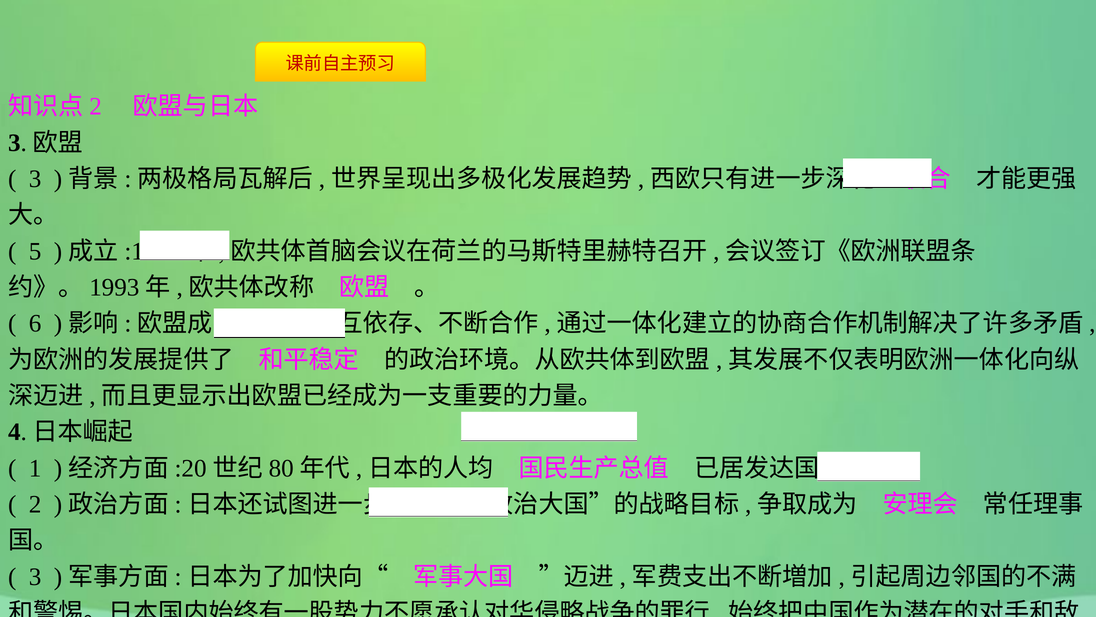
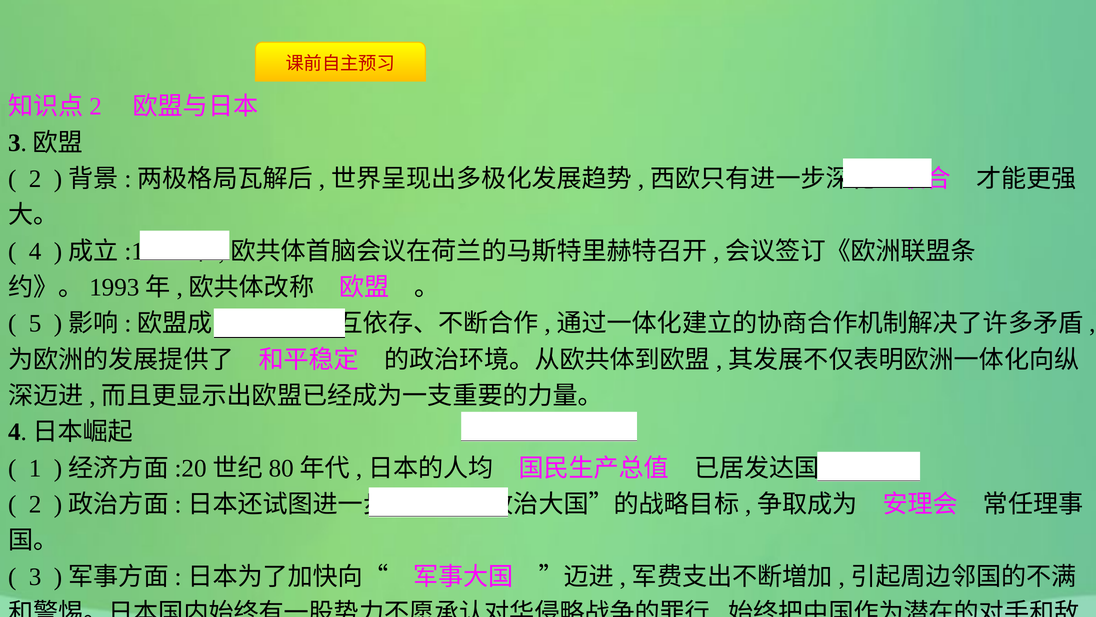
3 at (35, 179): 3 -> 2
5: 5 -> 4
6: 6 -> 5
